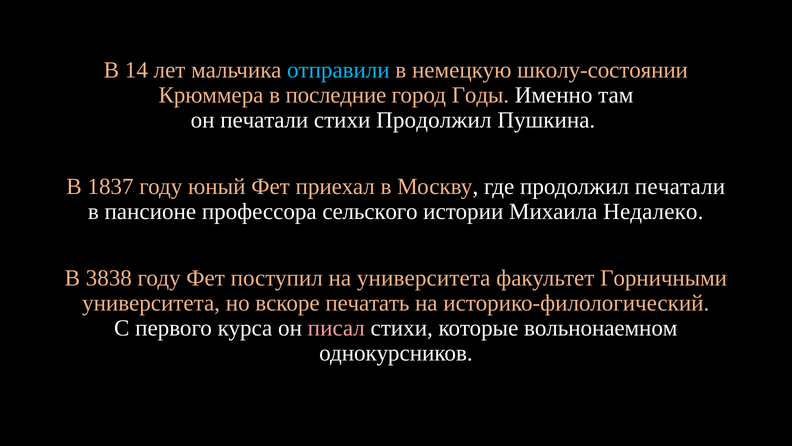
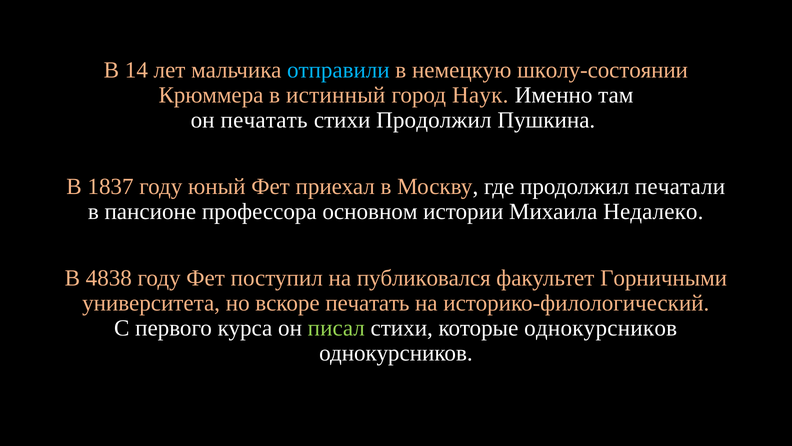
последние: последние -> истинный
Годы: Годы -> Наук
он печатали: печатали -> печатать
сельского: сельского -> основном
3838: 3838 -> 4838
на университета: университета -> публиковался
писал colour: pink -> light green
которые вольнонаемном: вольнонаемном -> однокурсников
